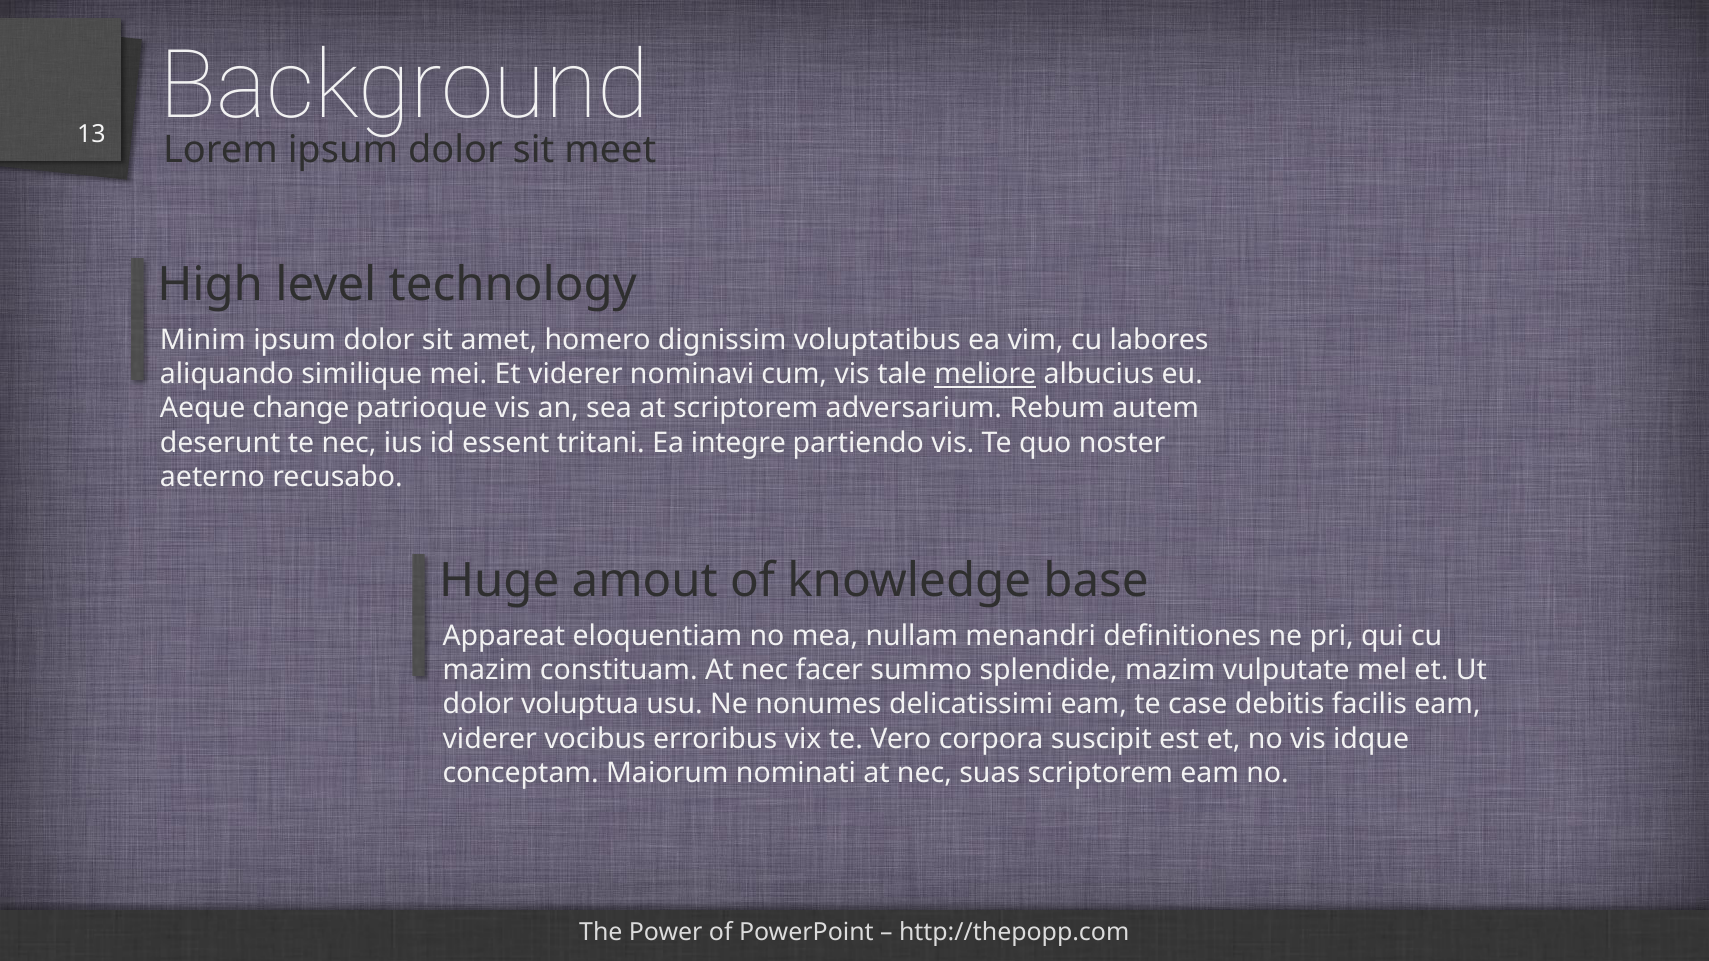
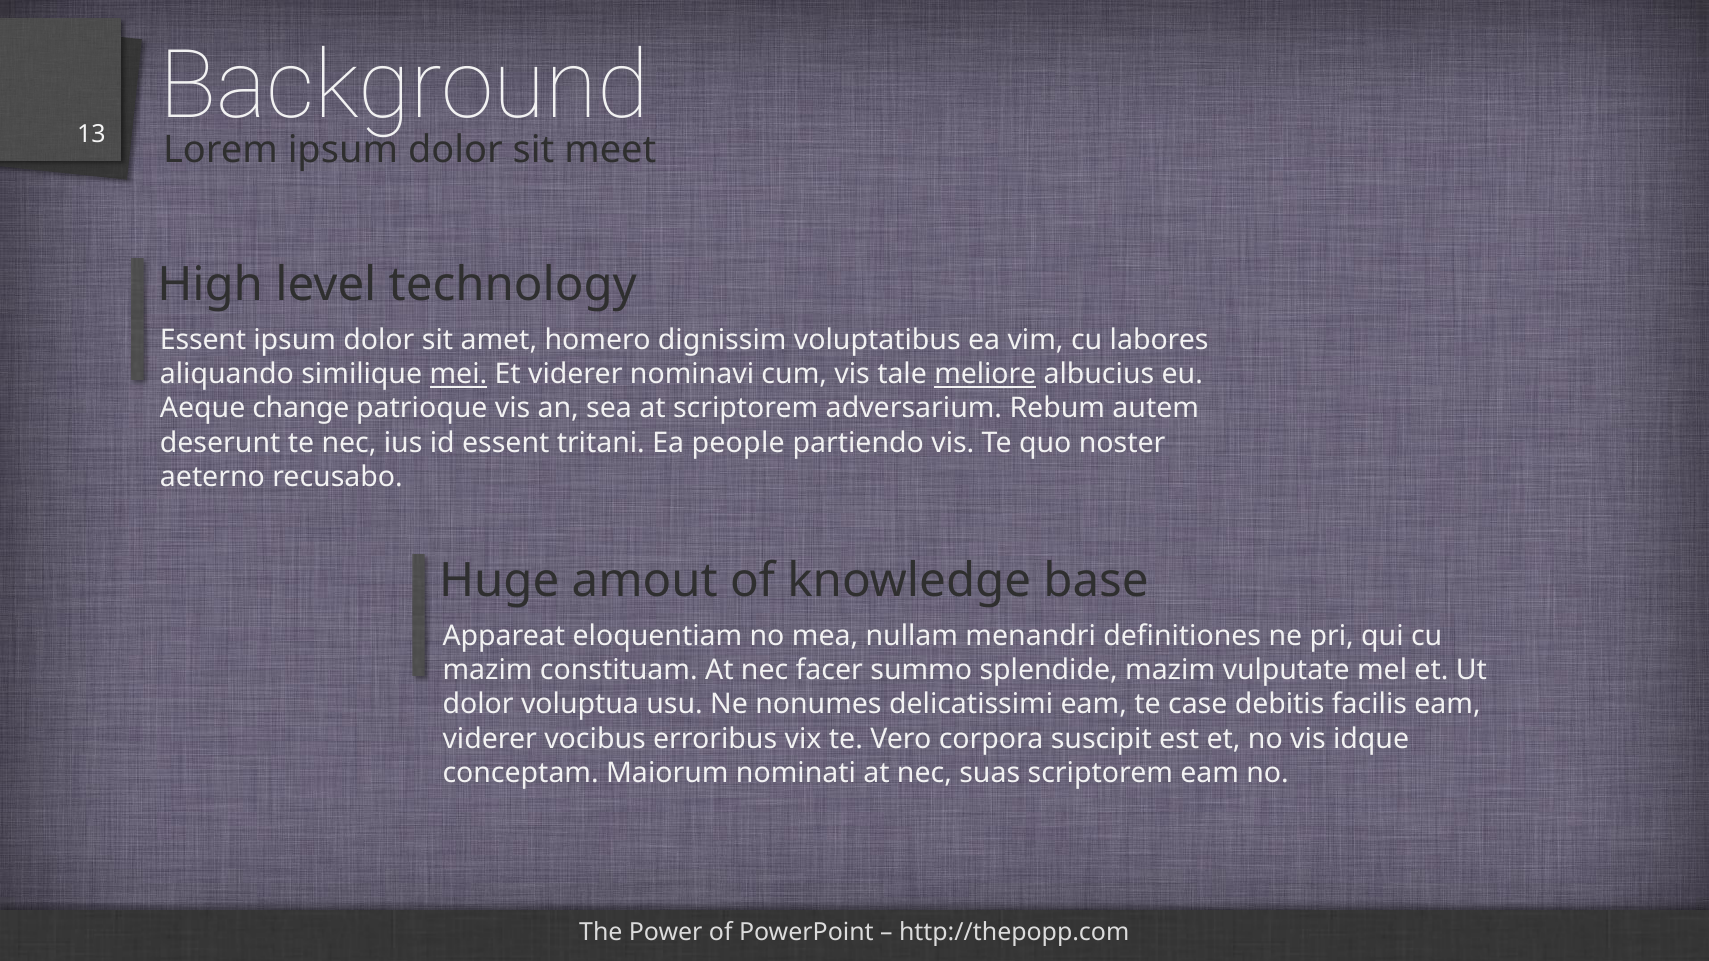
Minim at (203, 340): Minim -> Essent
mei underline: none -> present
integre: integre -> people
